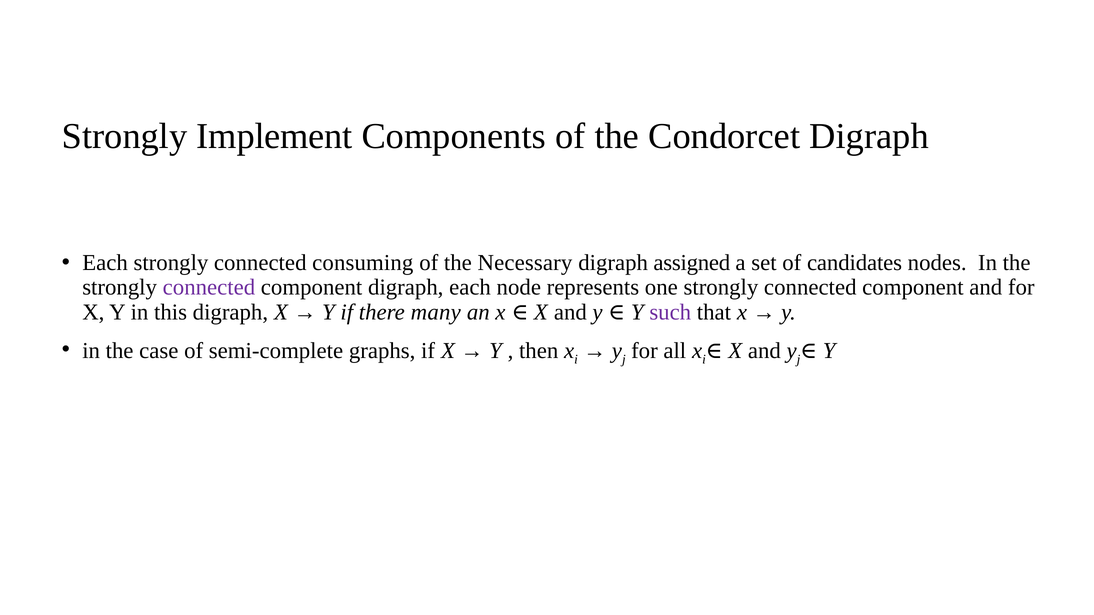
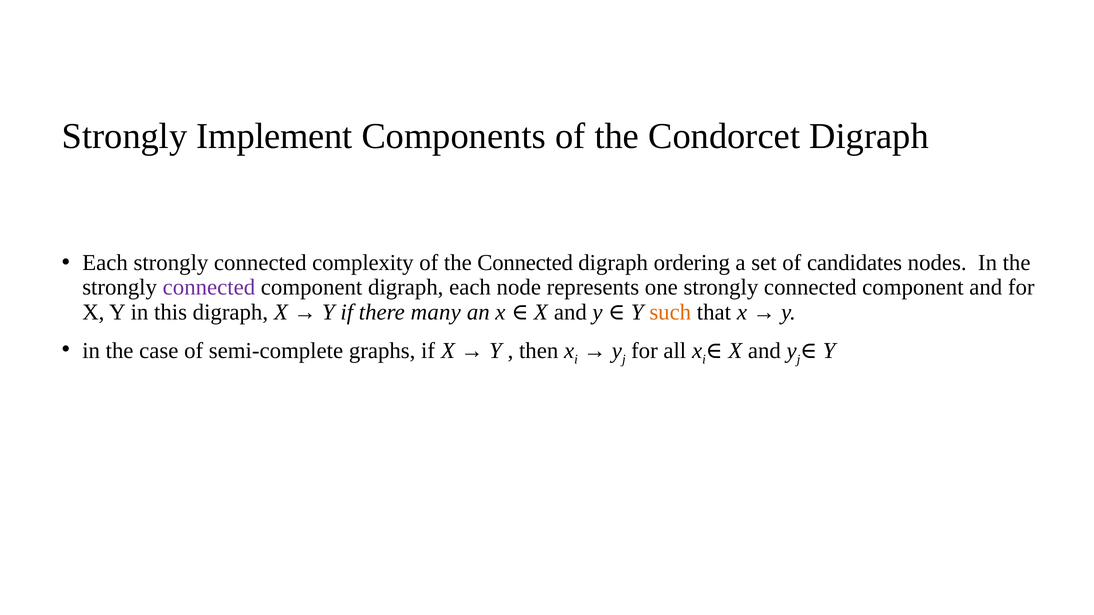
consuming: consuming -> complexity
the Necessary: Necessary -> Connected
assigned: assigned -> ordering
such colour: purple -> orange
